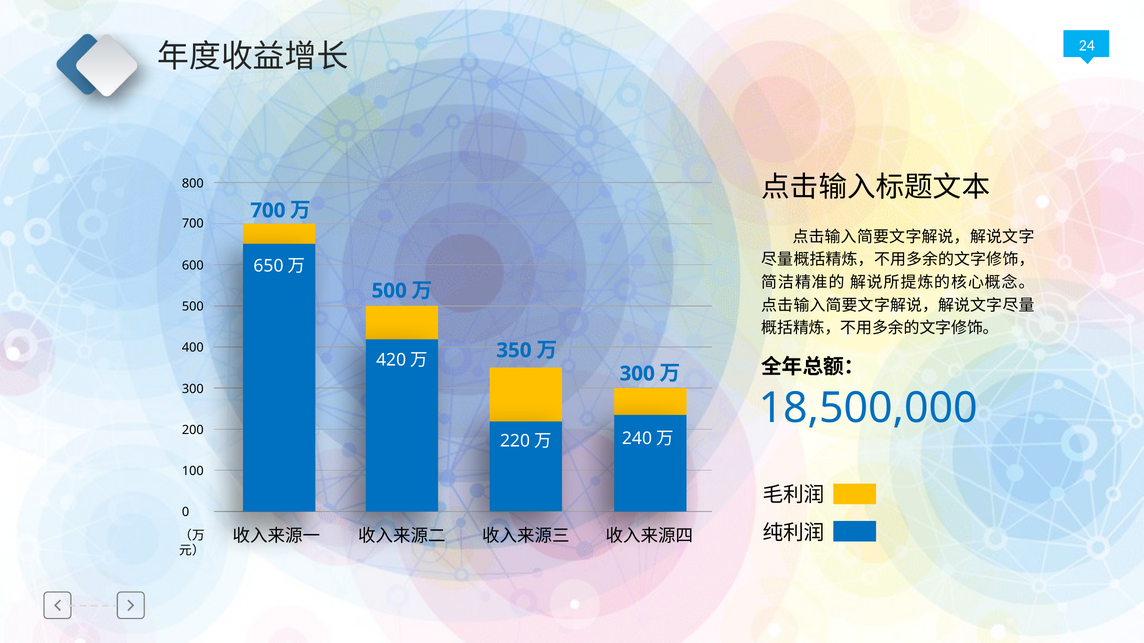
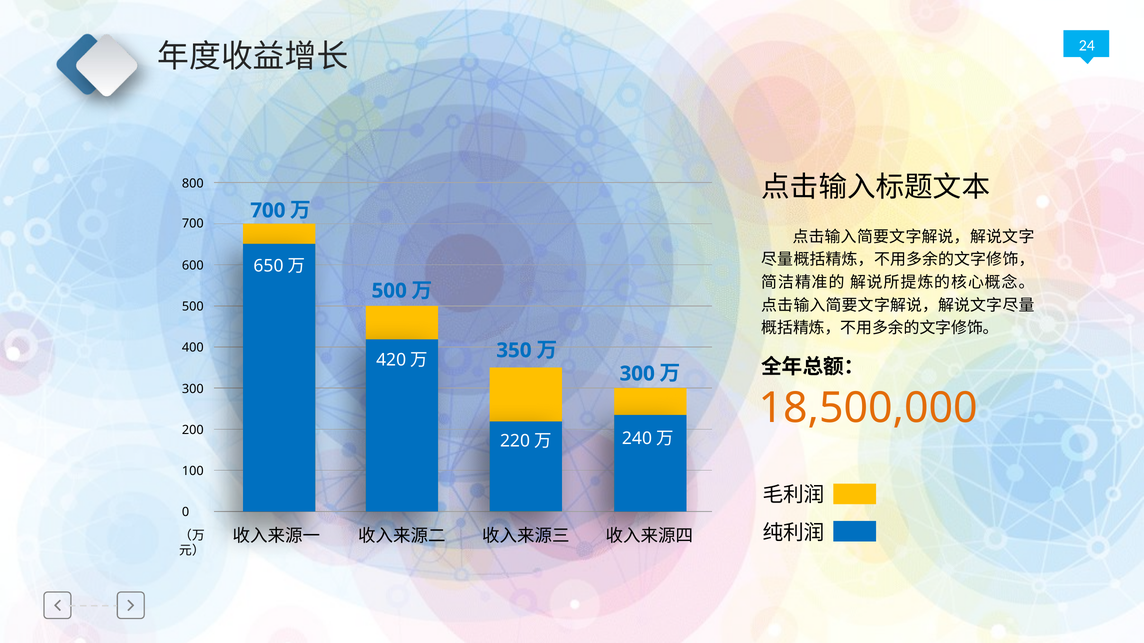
18,500,000 colour: blue -> orange
